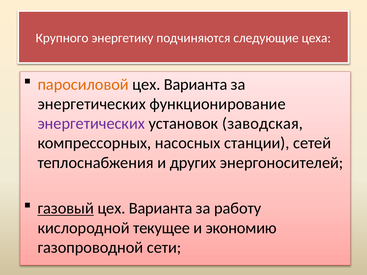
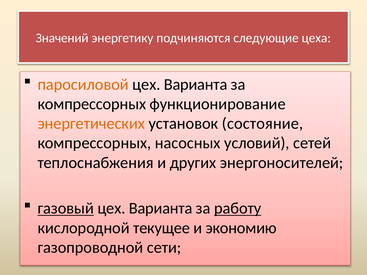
Крупного: Крупного -> Значений
энергетических at (92, 104): энергетических -> компрессорных
энергетических at (91, 124) colour: purple -> orange
заводская: заводская -> состояние
станции: станции -> условий
работу underline: none -> present
